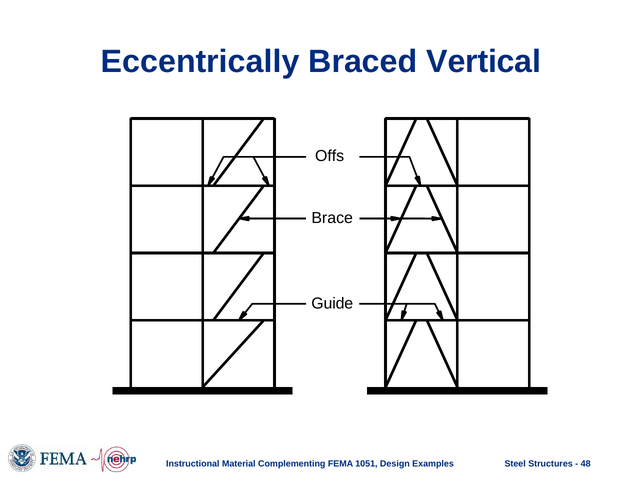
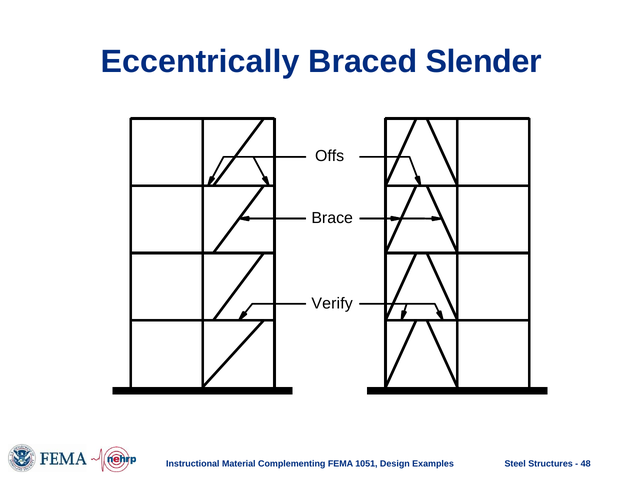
Vertical: Vertical -> Slender
Guide: Guide -> Verify
